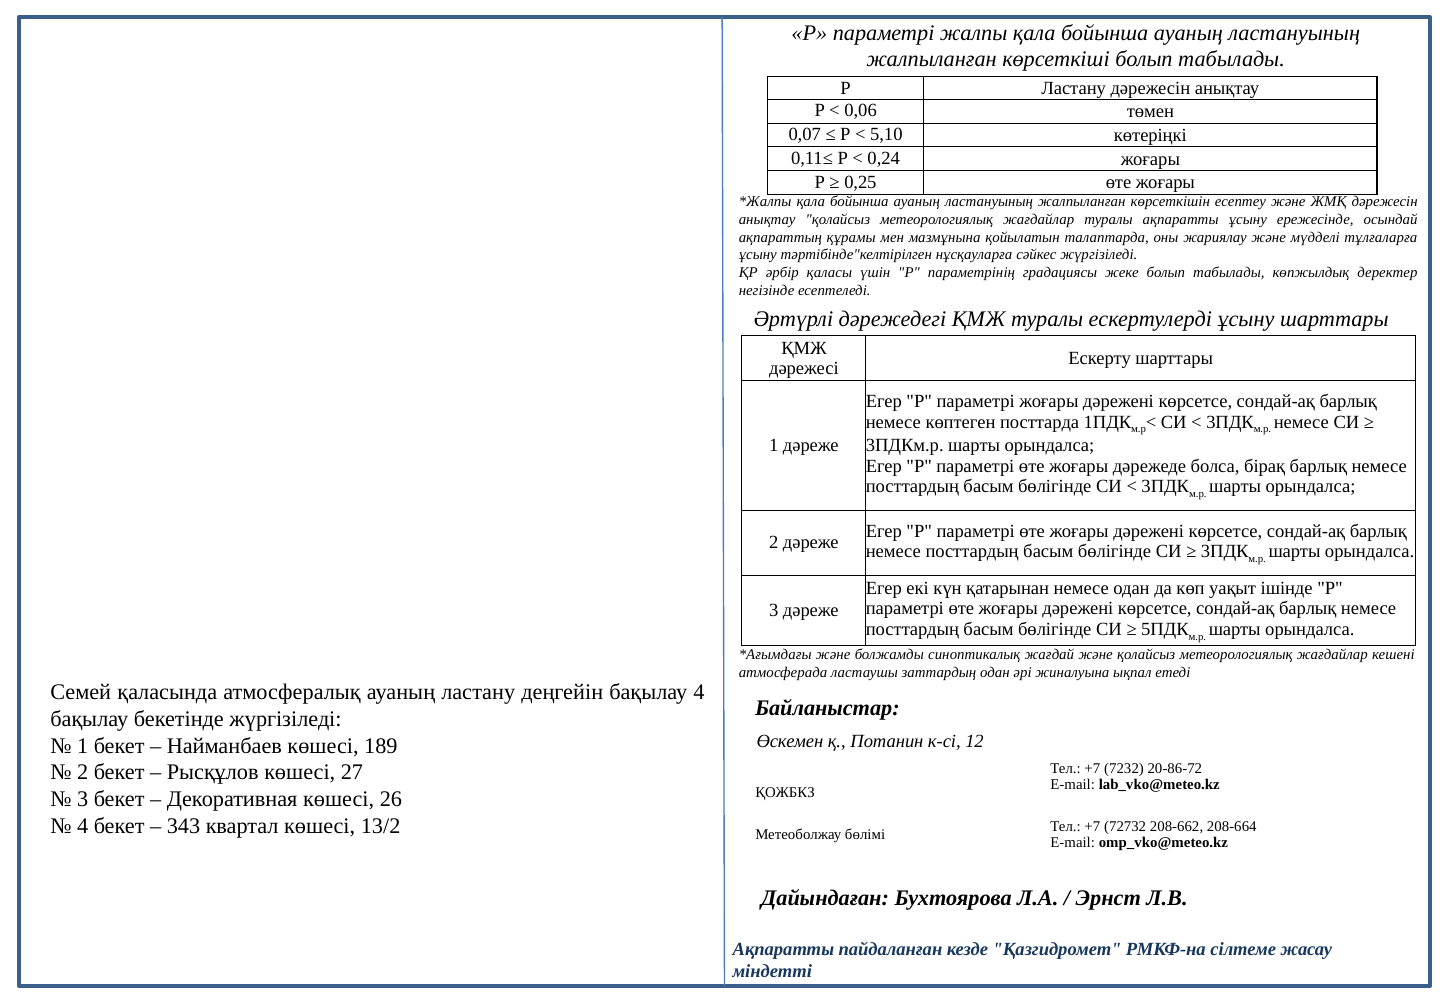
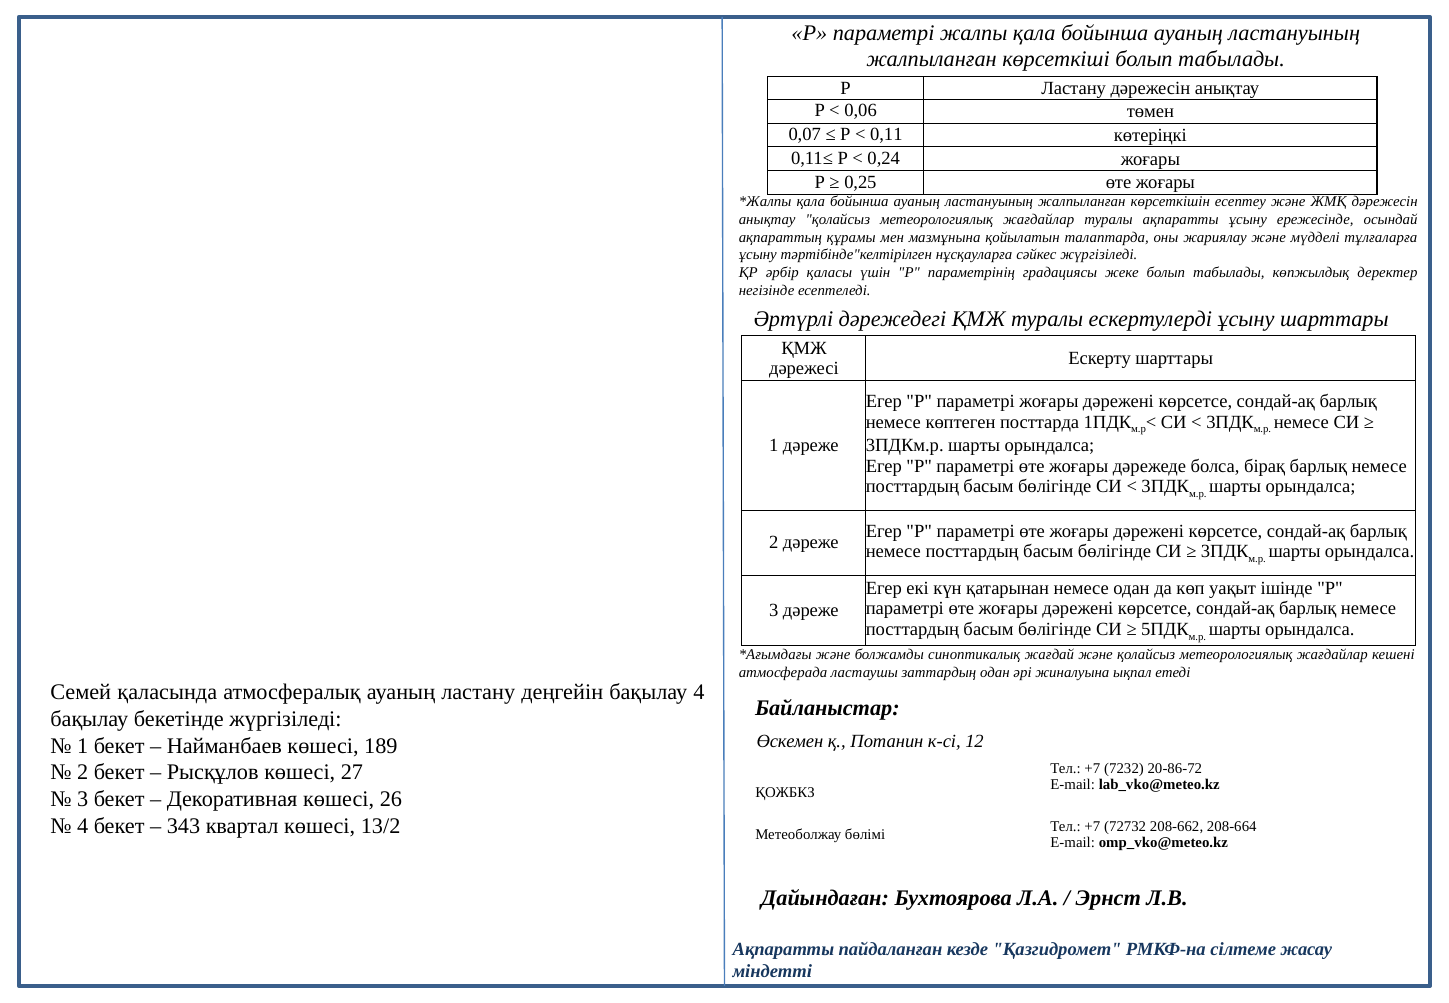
5,10: 5,10 -> 0,11
